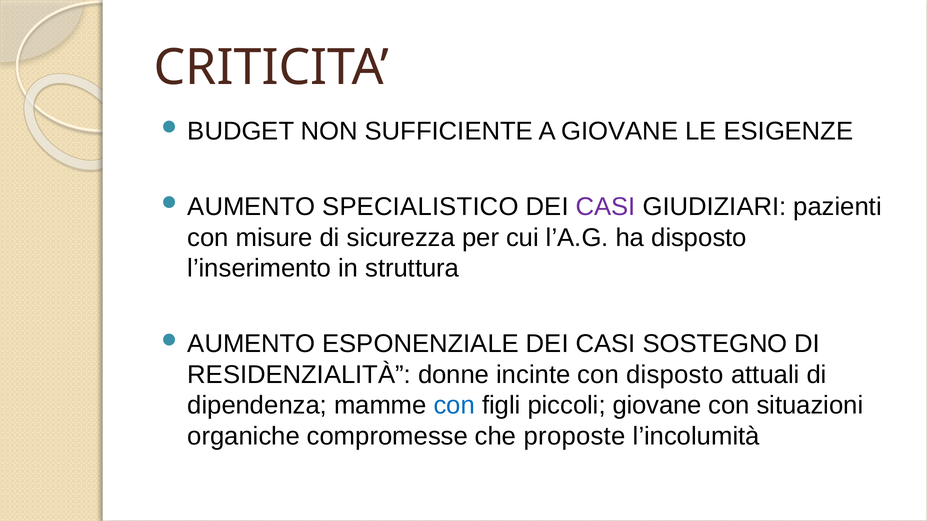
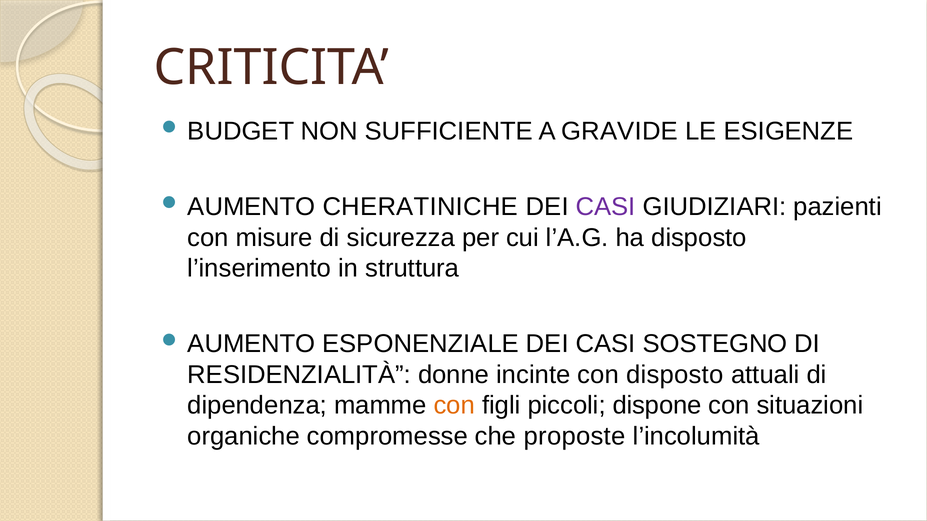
A GIOVANE: GIOVANE -> GRAVIDE
SPECIALISTICO: SPECIALISTICO -> CHERATINICHE
con at (454, 406) colour: blue -> orange
piccoli giovane: giovane -> dispone
